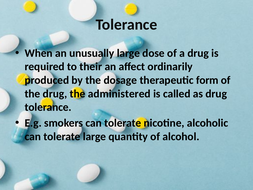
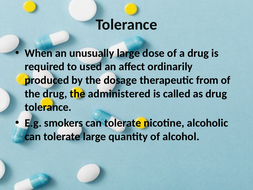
their: their -> used
form: form -> from
